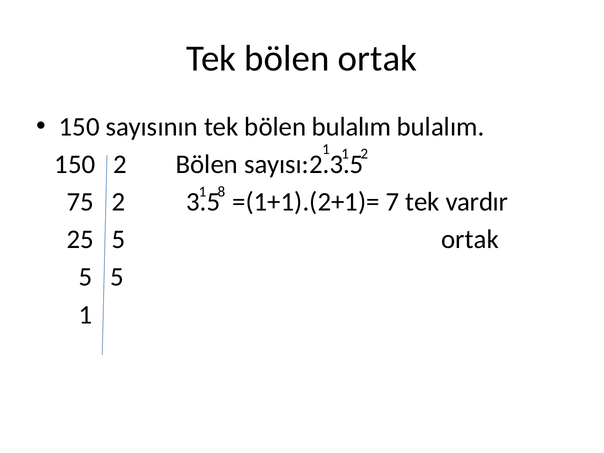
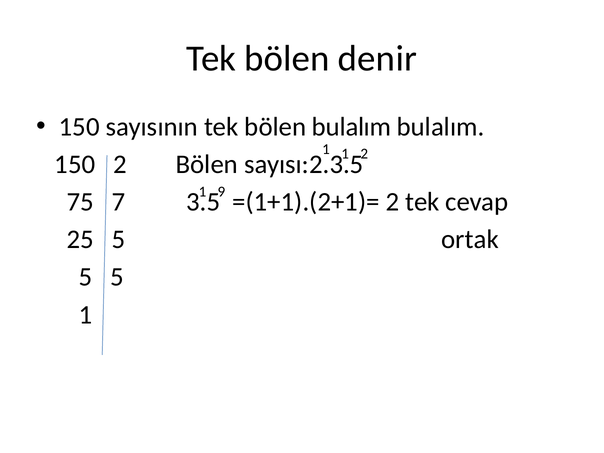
bölen ortak: ortak -> denir
8: 8 -> 9
75 2: 2 -> 7
=(1+1).(2+1)= 7: 7 -> 2
vardır: vardır -> cevap
